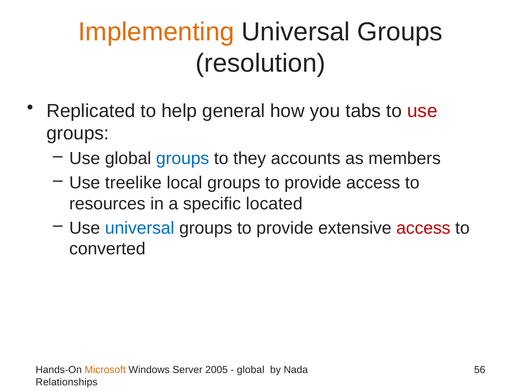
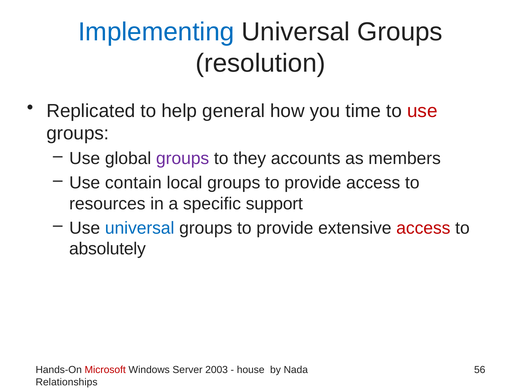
Implementing colour: orange -> blue
tabs: tabs -> time
groups at (183, 158) colour: blue -> purple
treelike: treelike -> contain
located: located -> support
converted: converted -> absolutely
Microsoft colour: orange -> red
2005: 2005 -> 2003
global at (251, 370): global -> house
